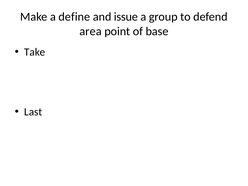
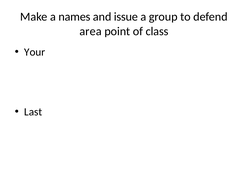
define: define -> names
base: base -> class
Take: Take -> Your
